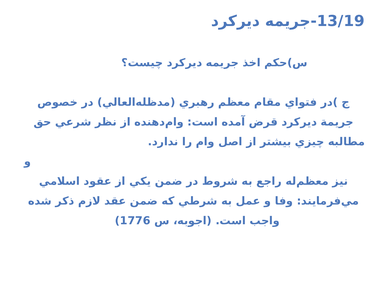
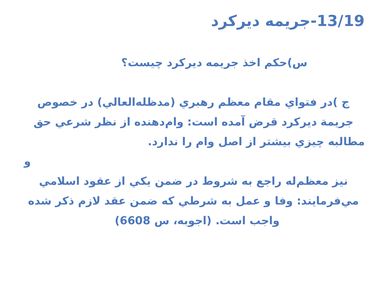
1776: 1776 -> 6608
